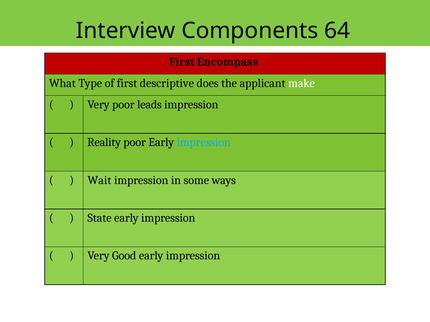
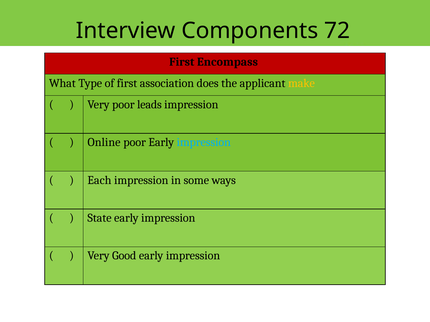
64: 64 -> 72
descriptive: descriptive -> association
make colour: white -> yellow
Reality: Reality -> Online
Wait: Wait -> Each
